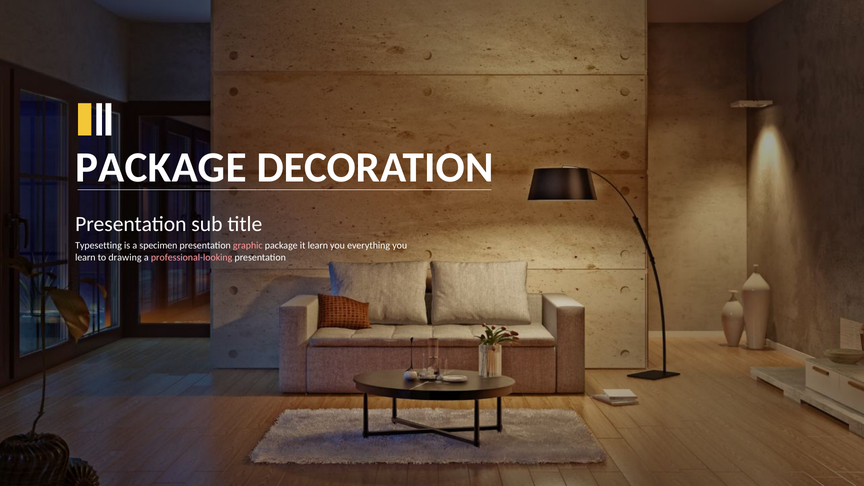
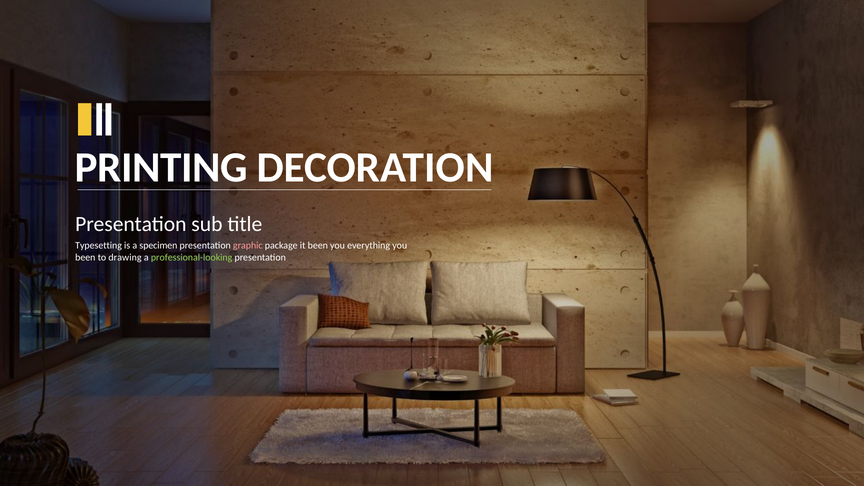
PACKAGE at (161, 168): PACKAGE -> PRINTING
it learn: learn -> been
learn at (85, 257): learn -> been
professional-looking colour: pink -> light green
